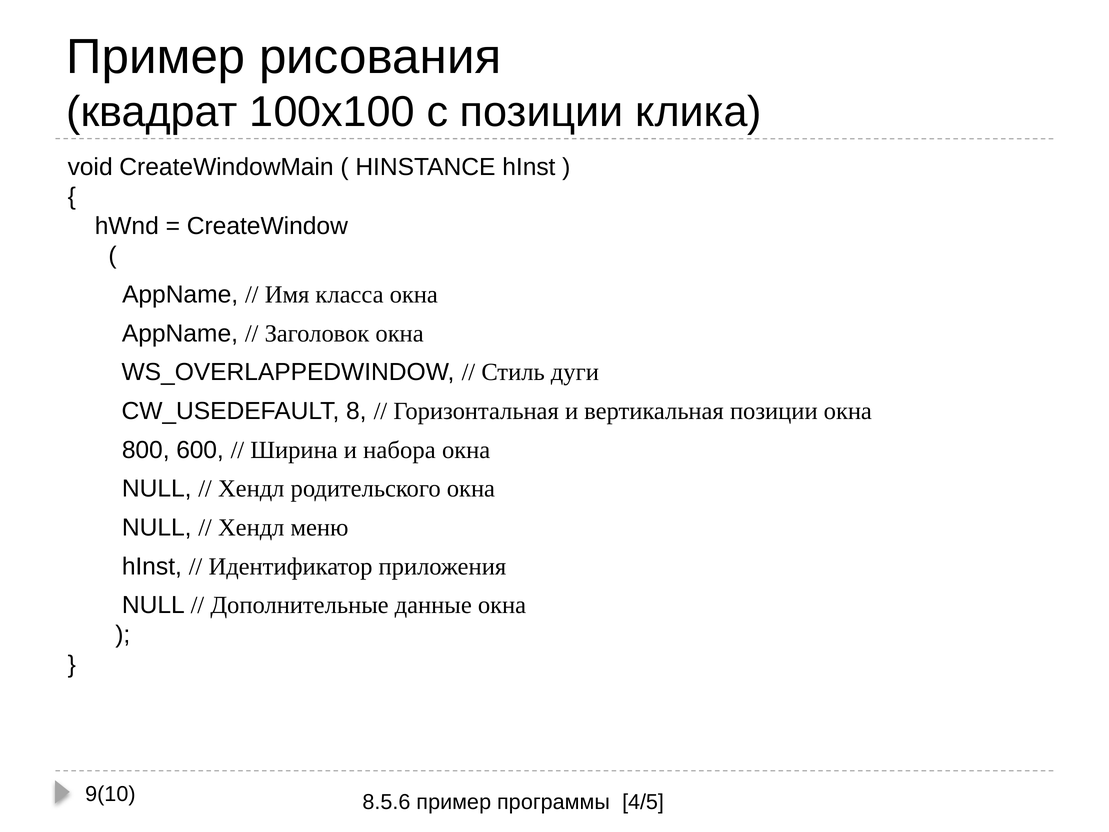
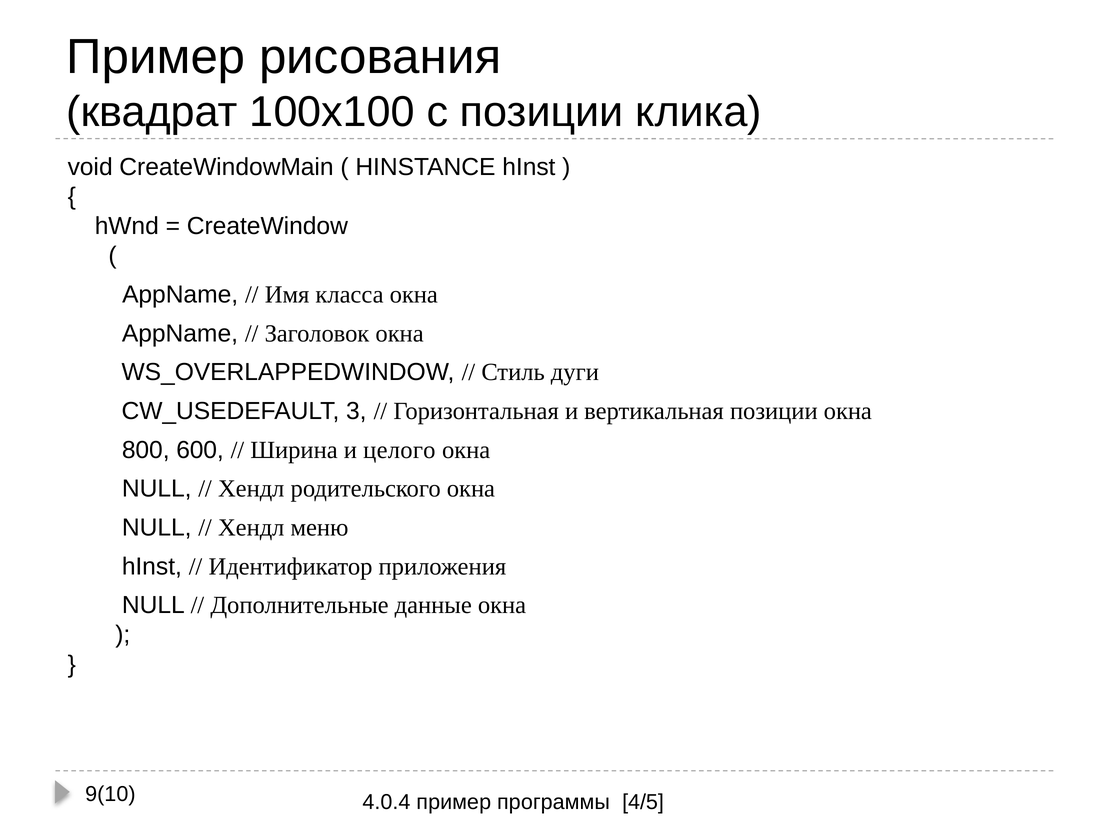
8: 8 -> 3
набора: набора -> целого
8.5.6: 8.5.6 -> 4.0.4
